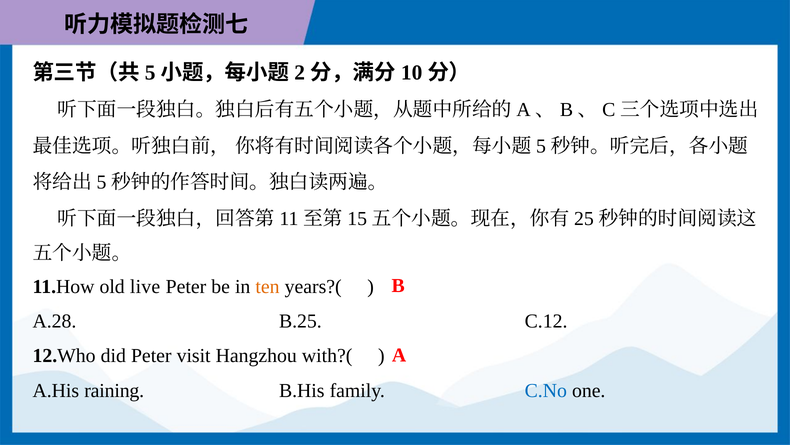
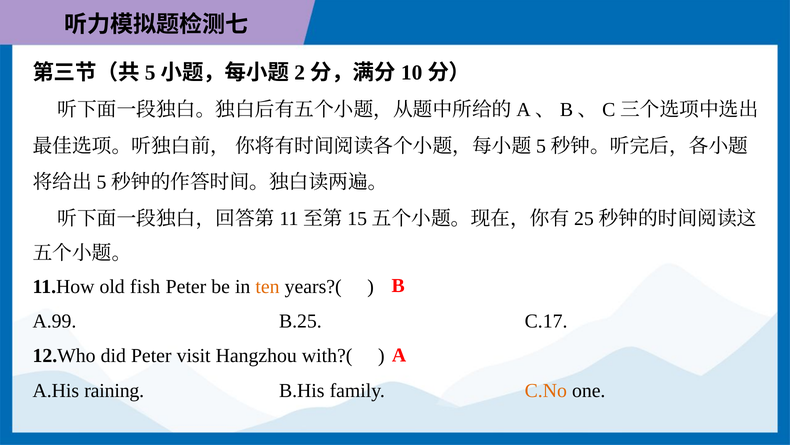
live: live -> fish
A.28: A.28 -> A.99
C.12: C.12 -> C.17
C.No colour: blue -> orange
